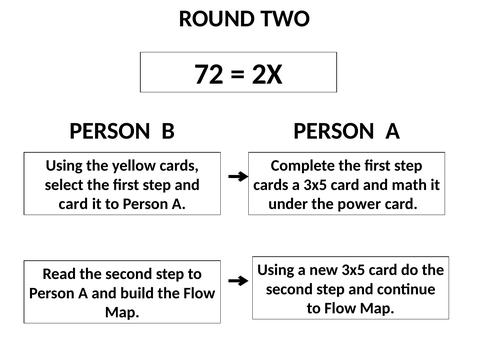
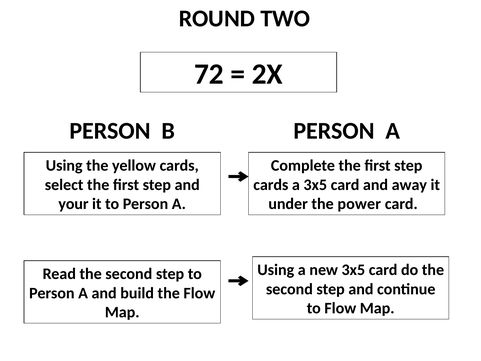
math: math -> away
card at (73, 204): card -> your
